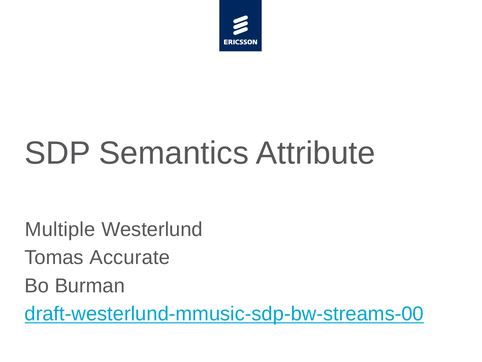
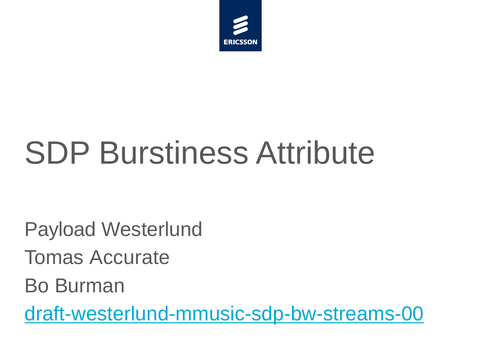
Semantics: Semantics -> Burstiness
Multiple: Multiple -> Payload
